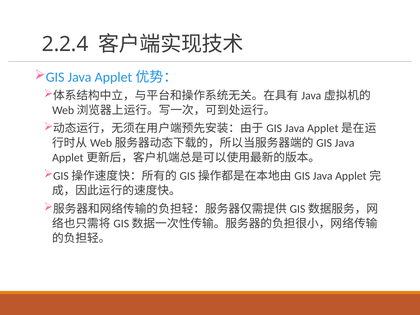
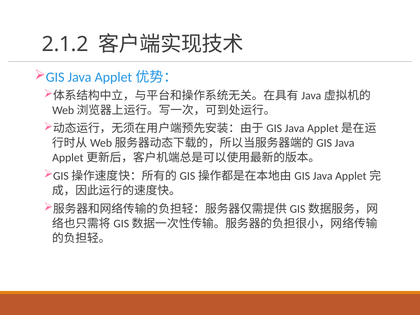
2.2.4: 2.2.4 -> 2.1.2
